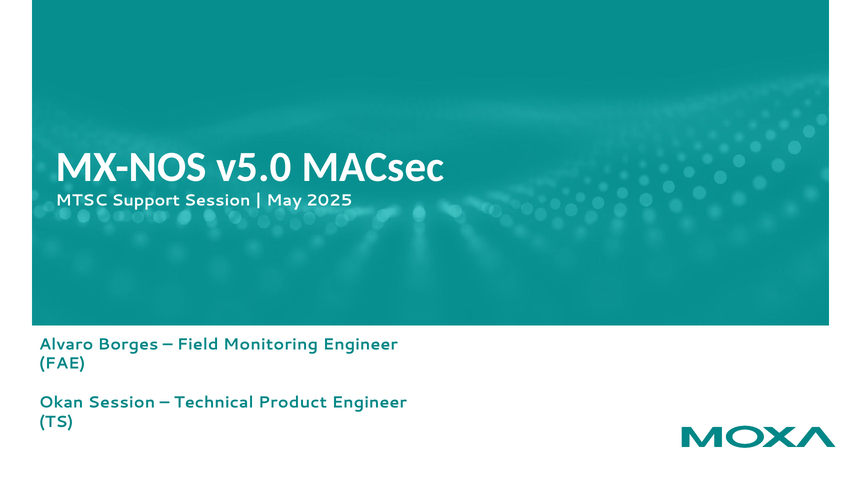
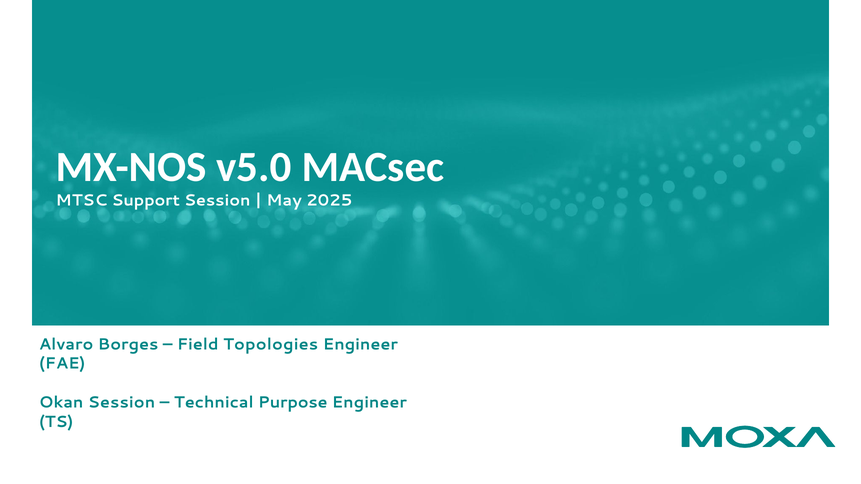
Monitoring: Monitoring -> Topologies
Product: Product -> Purpose
